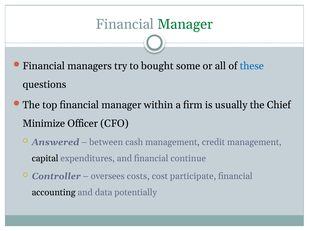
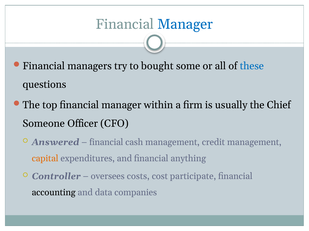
Manager at (185, 24) colour: green -> blue
Minimize: Minimize -> Someone
between at (106, 143): between -> financial
capital colour: black -> orange
continue: continue -> anything
potentially: potentially -> companies
